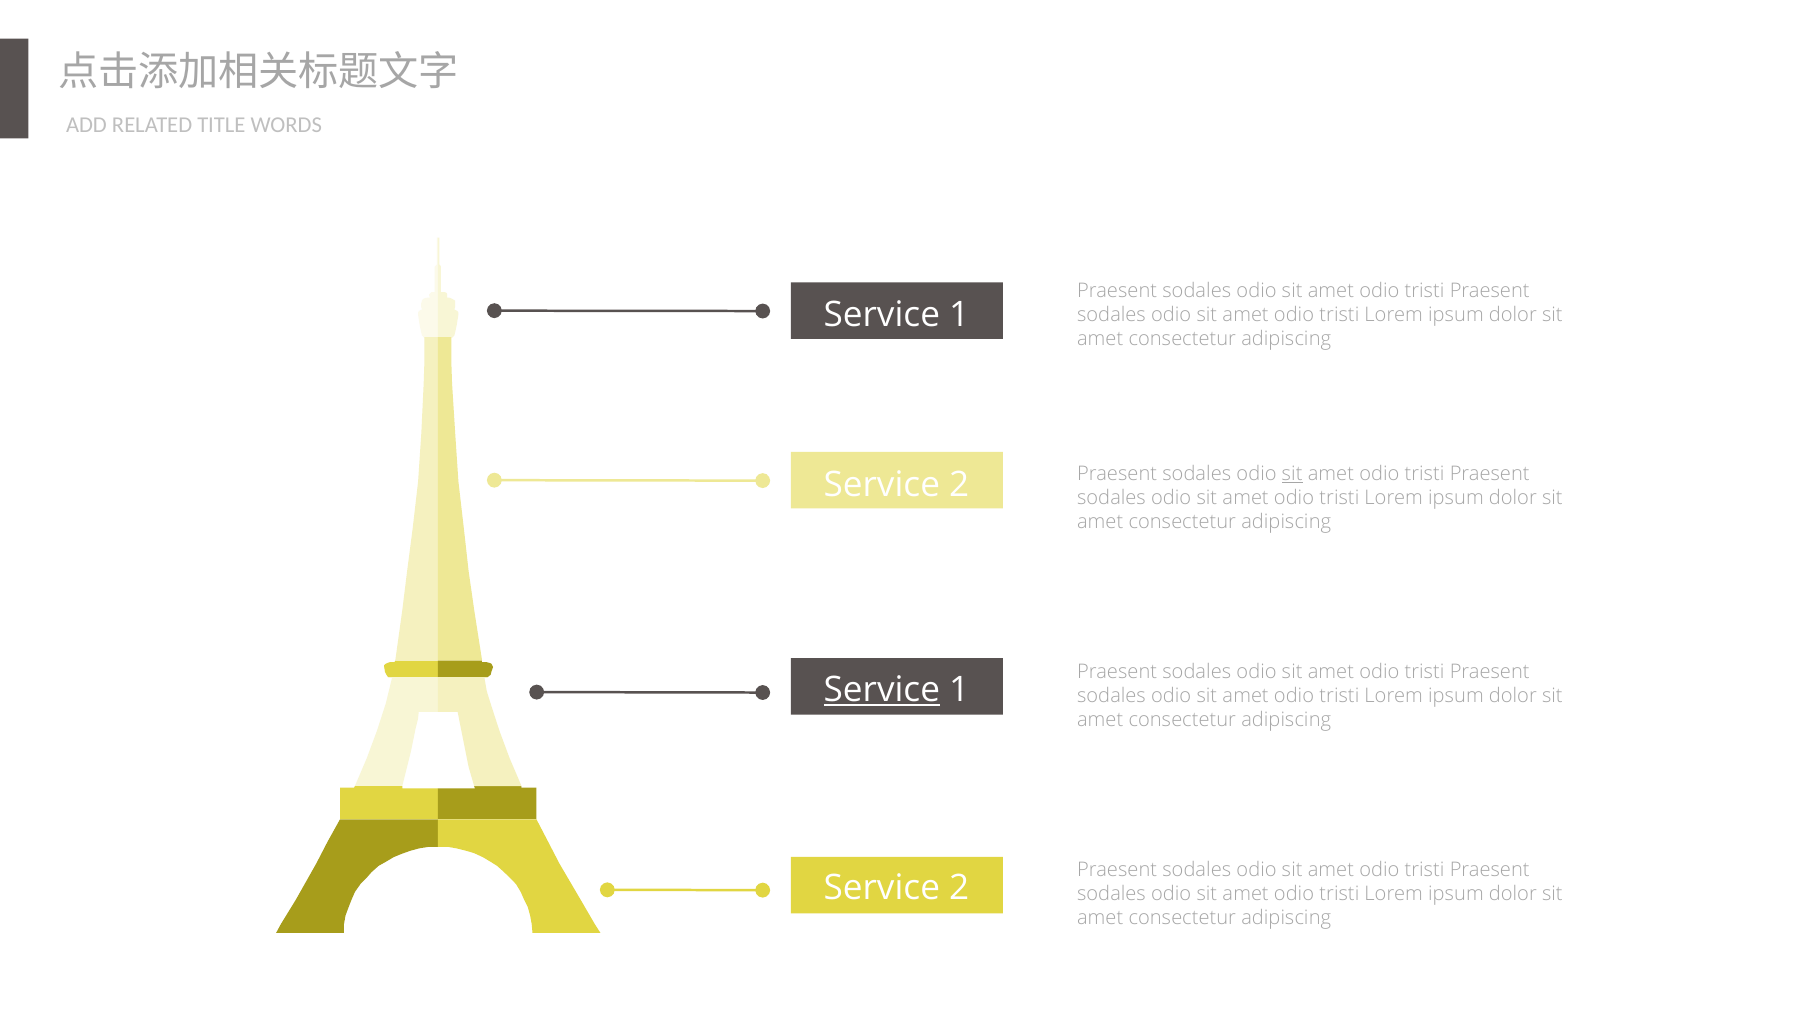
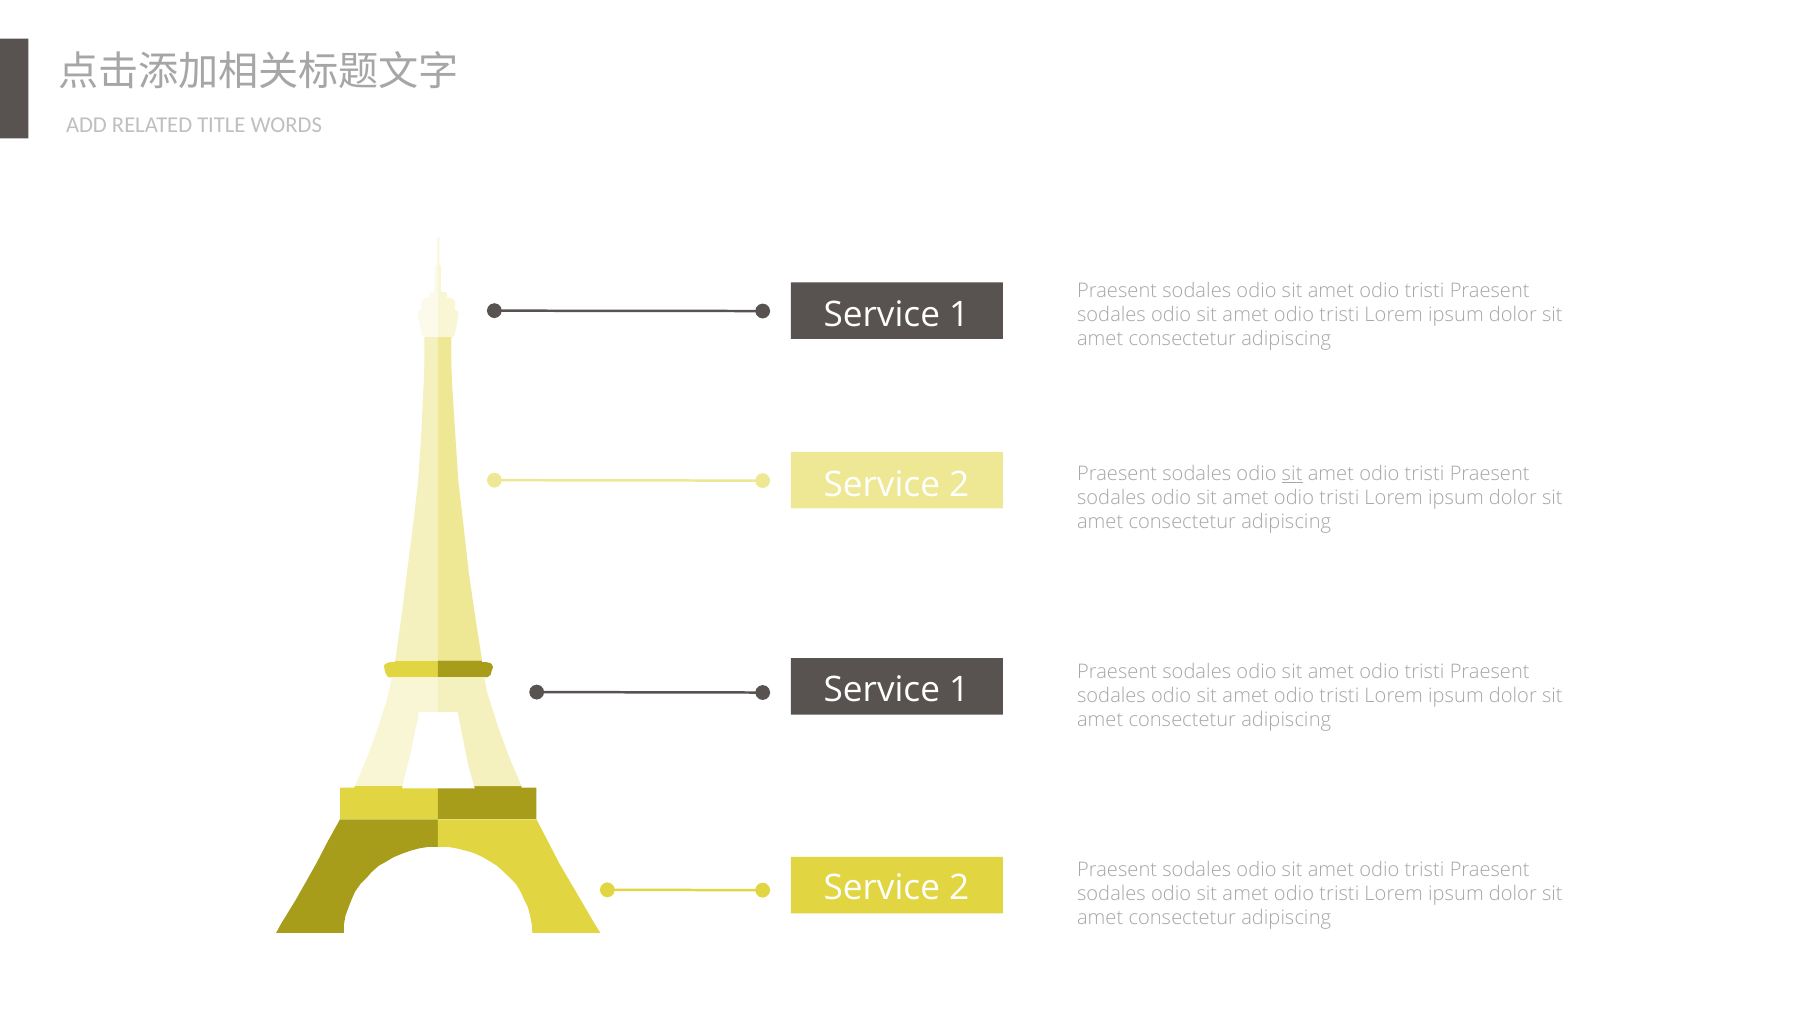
Service at (882, 690) underline: present -> none
